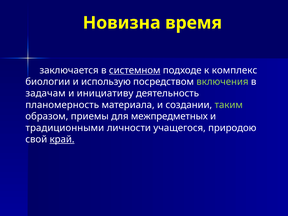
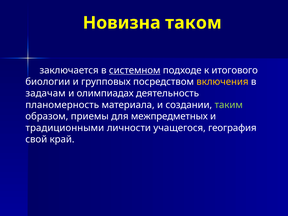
время: время -> таком
комплекс: комплекс -> итогового
использую: использую -> групповых
включения colour: light green -> yellow
инициативу: инициативу -> олимпиадах
природою: природою -> география
край underline: present -> none
